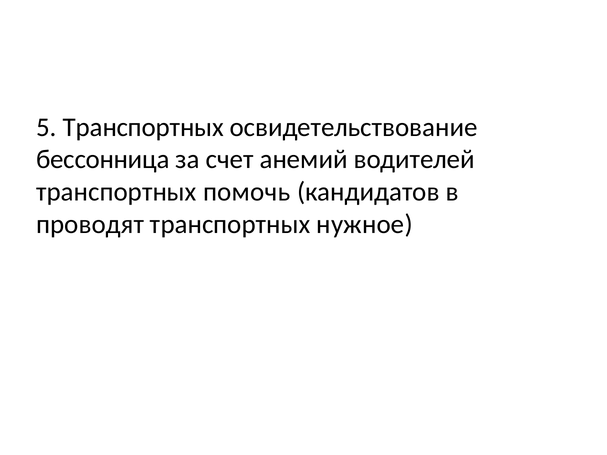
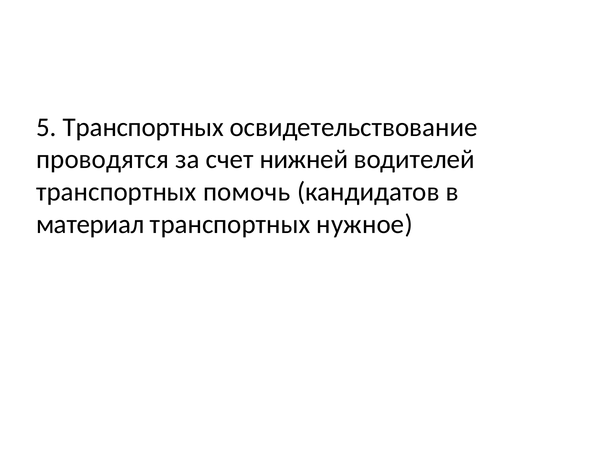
бессонница: бессонница -> проводятся
анемий: анемий -> нижней
проводят: проводят -> материал
